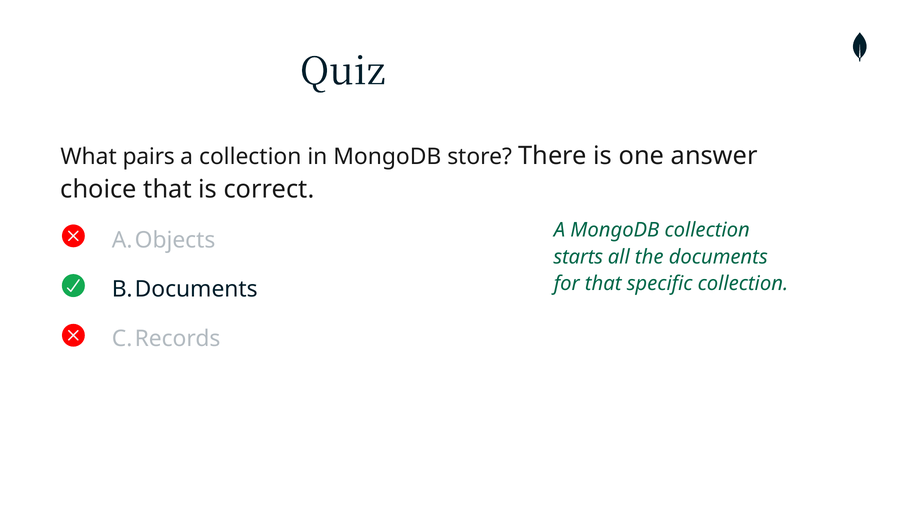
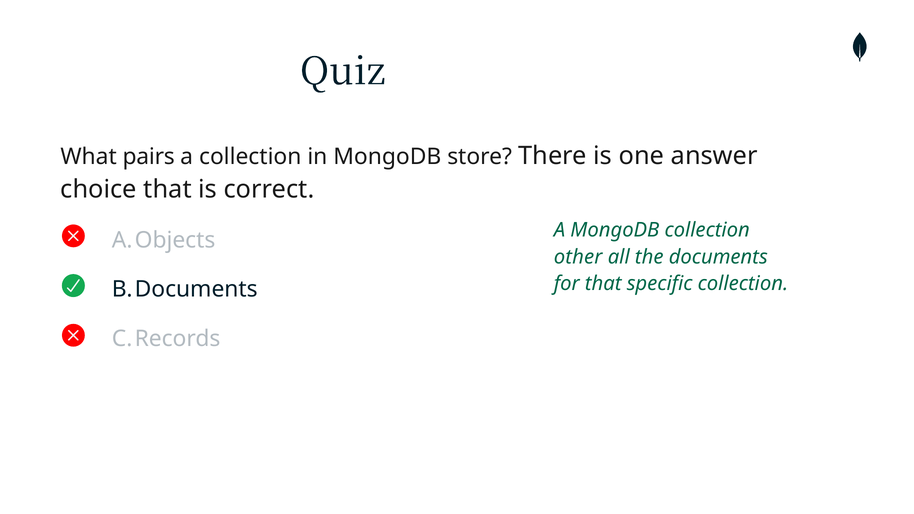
starts: starts -> other
